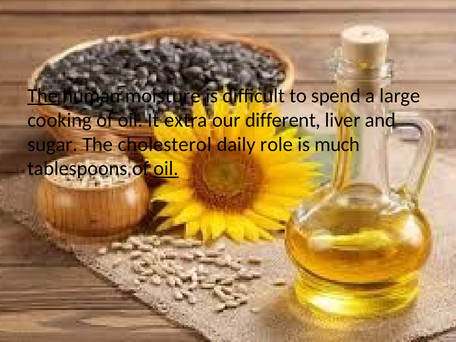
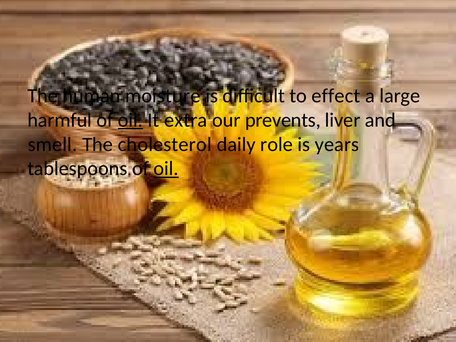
The at (43, 96) underline: present -> none
spend: spend -> effect
cooking: cooking -> harmful
oil at (130, 120) underline: none -> present
different: different -> prevents
sugar: sugar -> smell
much: much -> years
